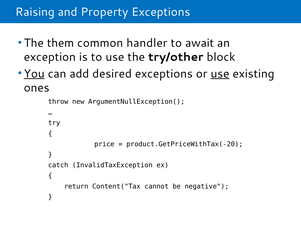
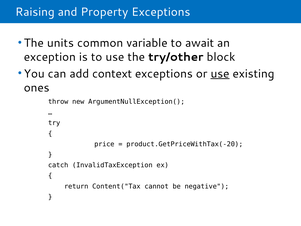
them: them -> units
handler: handler -> variable
You underline: present -> none
desired: desired -> context
